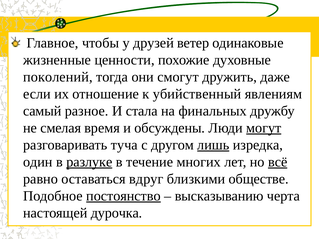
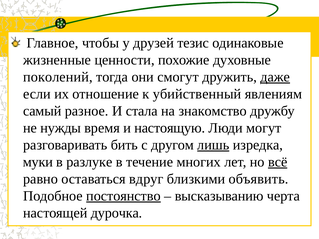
ветер: ветер -> тезис
даже underline: none -> present
финальных: финальных -> знакомство
смелая: смелая -> нужды
обсуждены: обсуждены -> настоящую
могут underline: present -> none
туча: туча -> бить
один: один -> муки
разлуке underline: present -> none
обществе: обществе -> объявить
